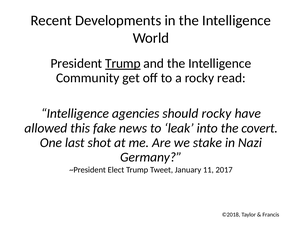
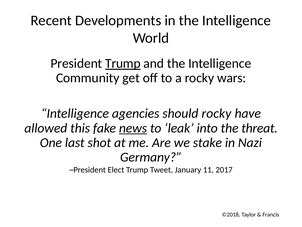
read: read -> wars
news underline: none -> present
covert: covert -> threat
